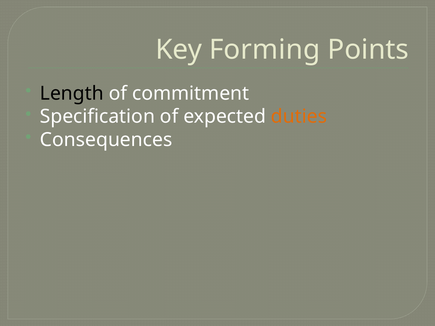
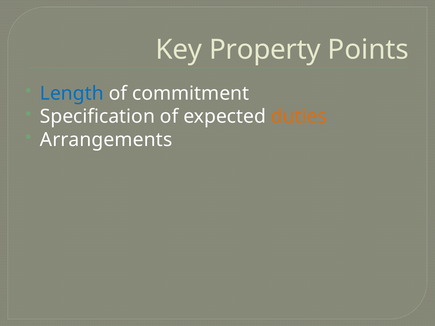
Forming: Forming -> Property
Length colour: black -> blue
Consequences: Consequences -> Arrangements
